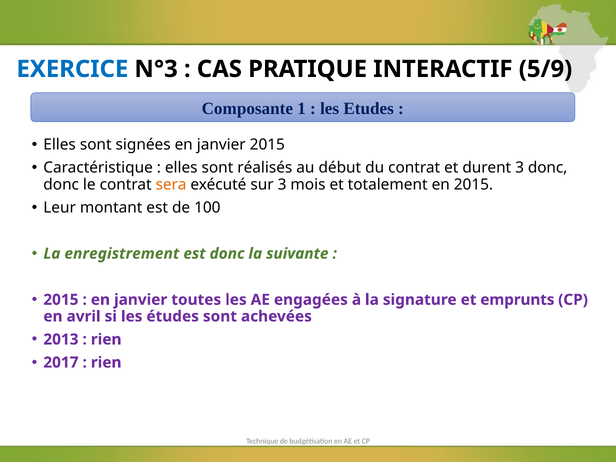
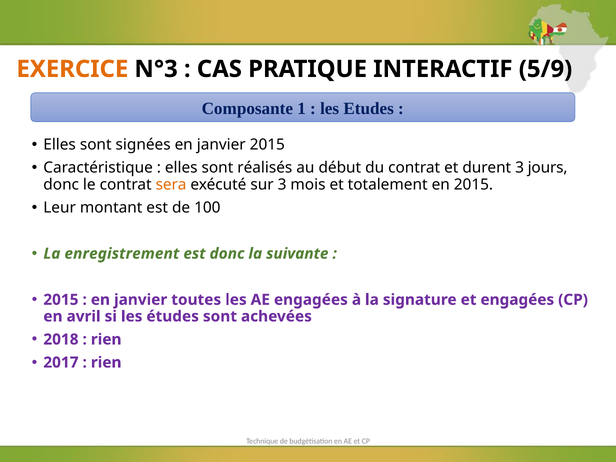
EXERCICE colour: blue -> orange
3 donc: donc -> jours
et emprunts: emprunts -> engagées
2013: 2013 -> 2018
